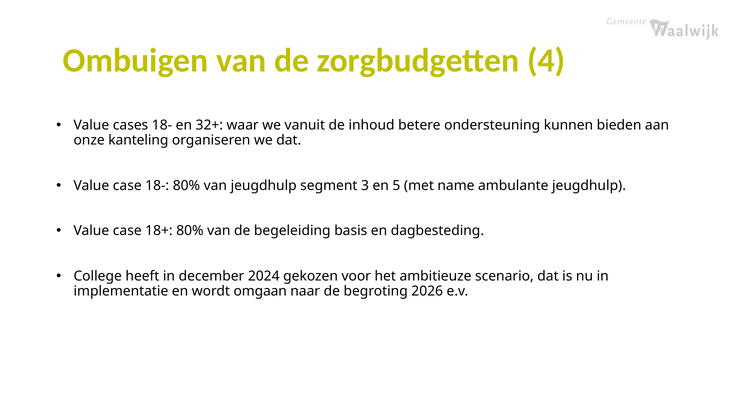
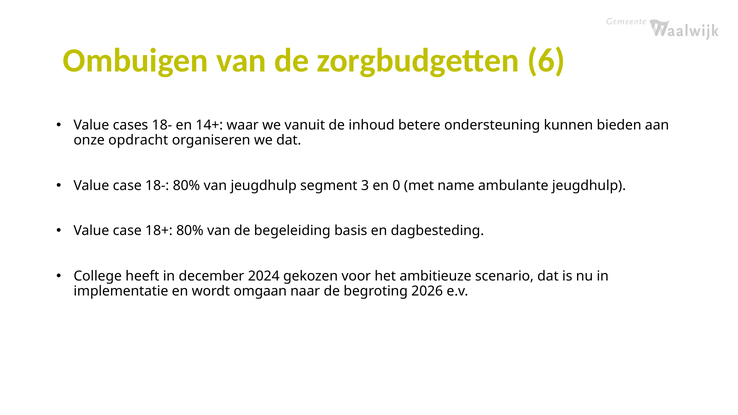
4: 4 -> 6
32+: 32+ -> 14+
kanteling: kanteling -> opdracht
5: 5 -> 0
